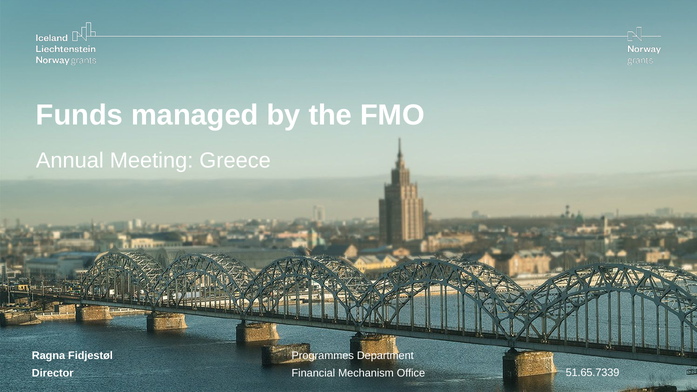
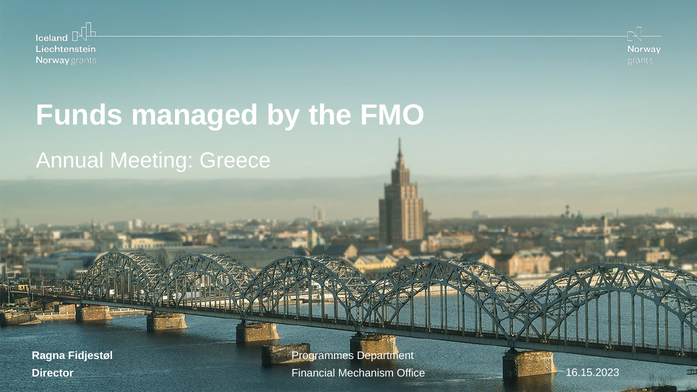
51.65.7339: 51.65.7339 -> 16.15.2023
